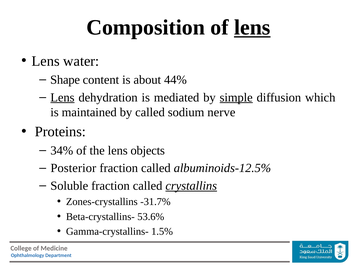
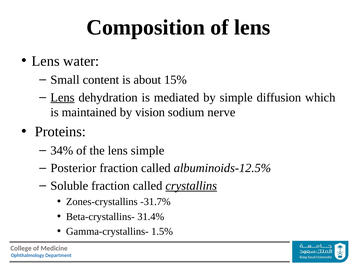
lens at (252, 27) underline: present -> none
Shape: Shape -> Small
44%: 44% -> 15%
simple at (236, 97) underline: present -> none
by called: called -> vision
lens objects: objects -> simple
53.6%: 53.6% -> 31.4%
